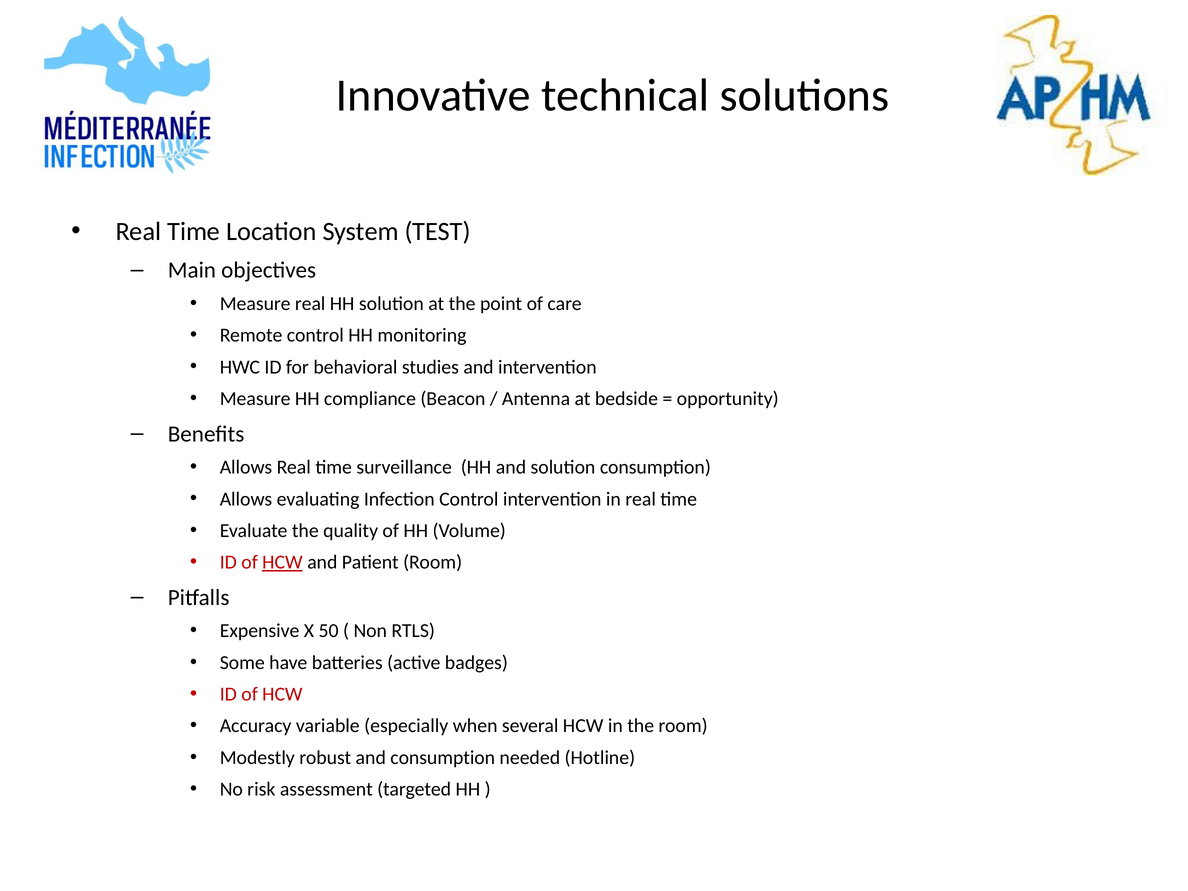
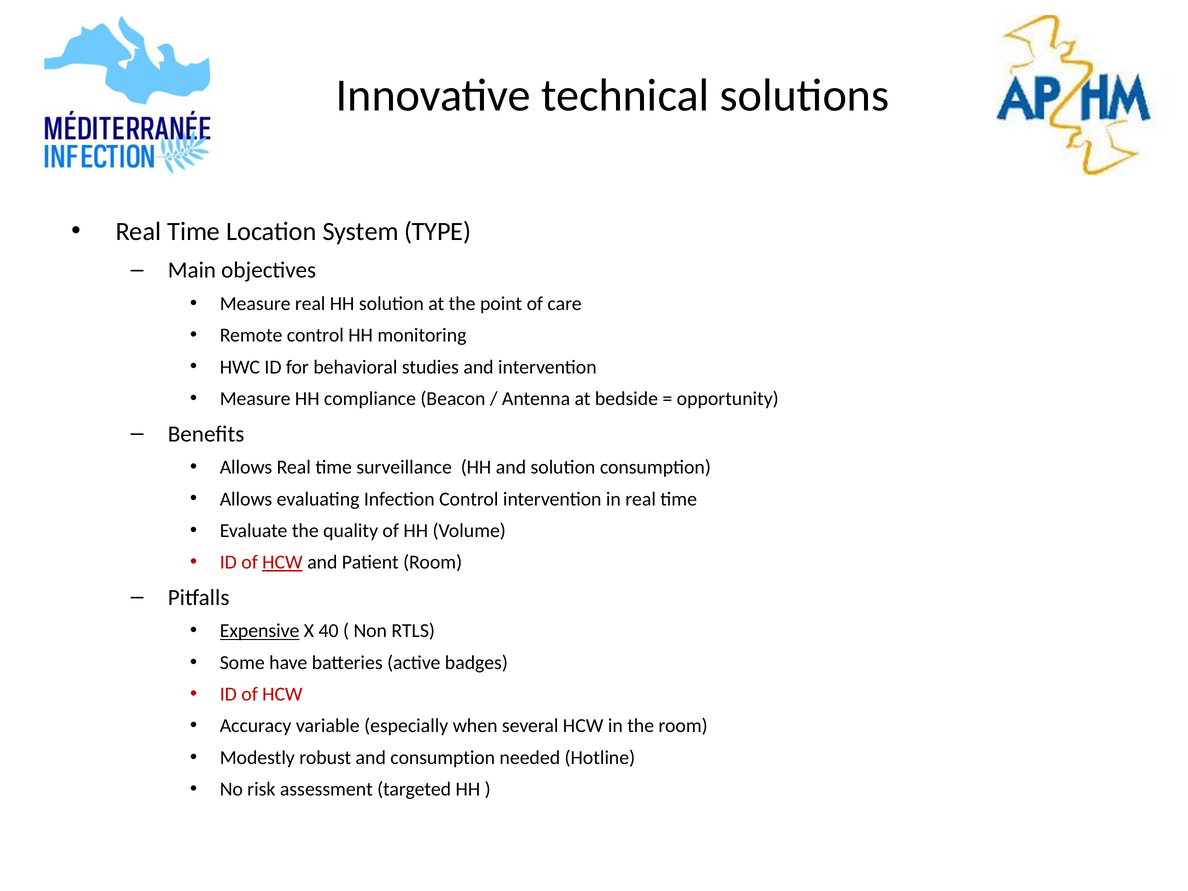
TEST: TEST -> TYPE
Expensive underline: none -> present
50: 50 -> 40
